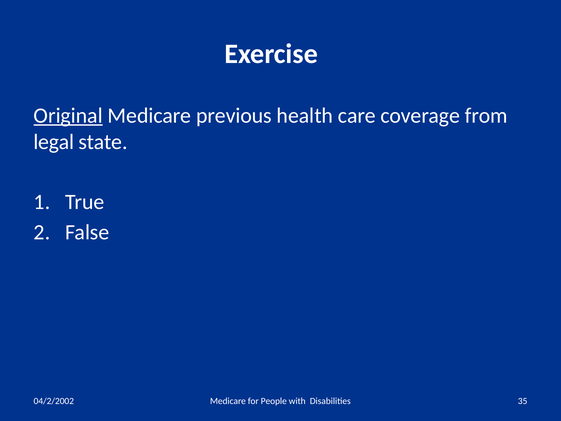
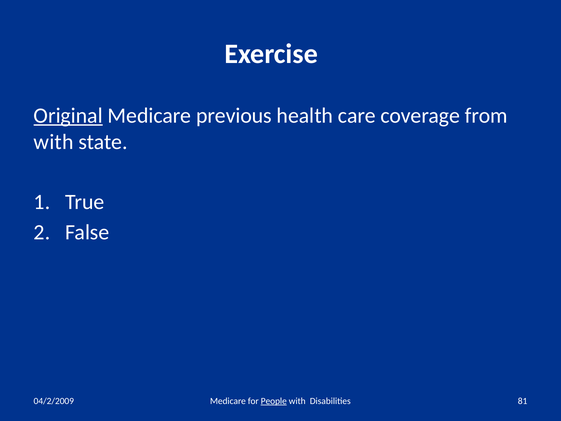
legal at (54, 142): legal -> with
04/2/2002: 04/2/2002 -> 04/2/2009
People underline: none -> present
35: 35 -> 81
